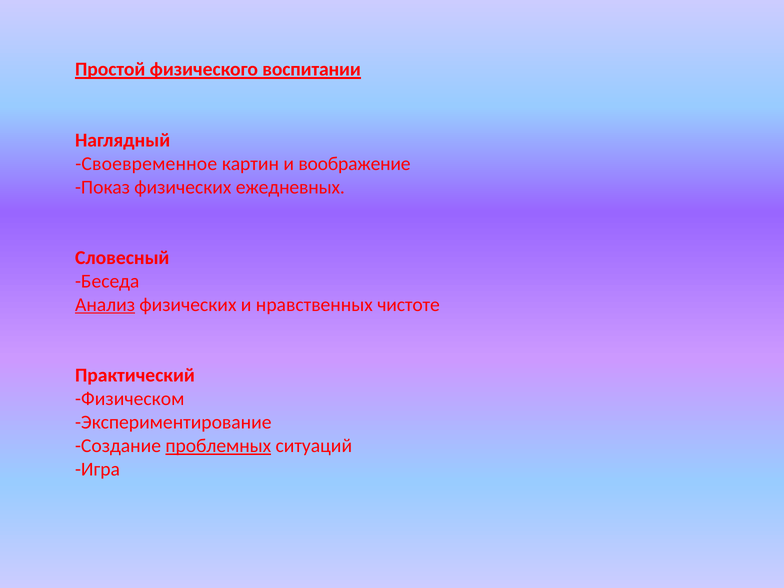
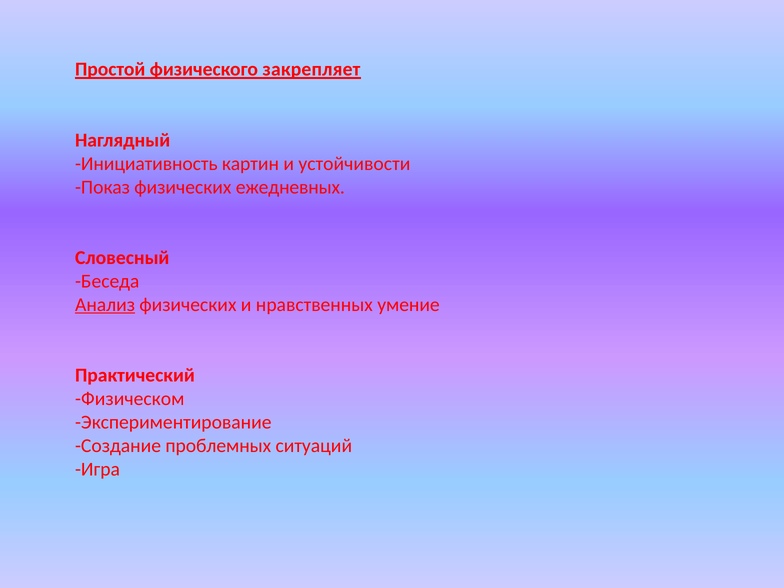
воспитании: воспитании -> закрепляет
Своевременное: Своевременное -> Инициативность
воображение: воображение -> устойчивости
чистоте: чистоте -> умение
проблемных underline: present -> none
